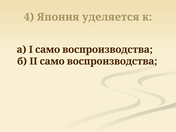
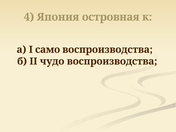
уделяется: уделяется -> островная
II само: само -> чудо
